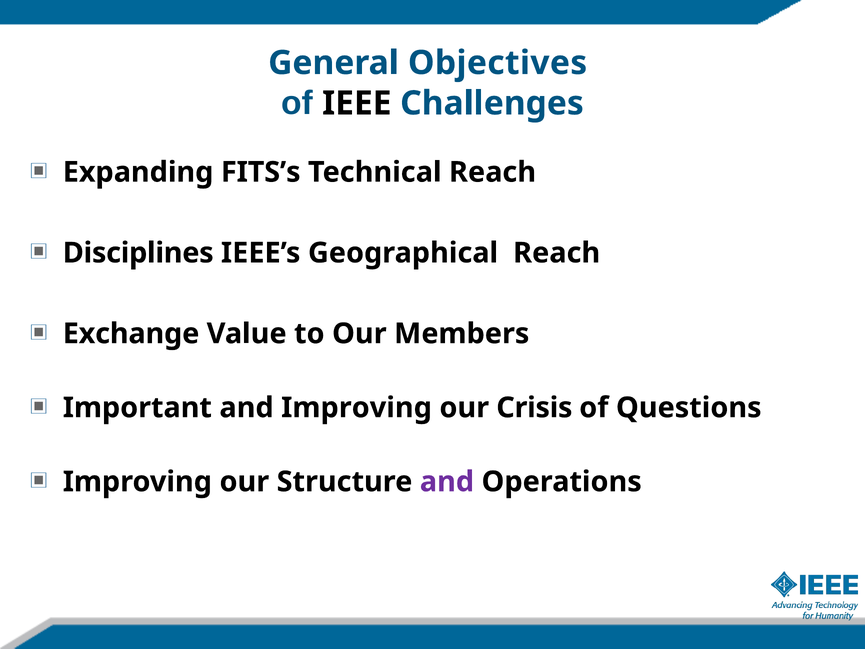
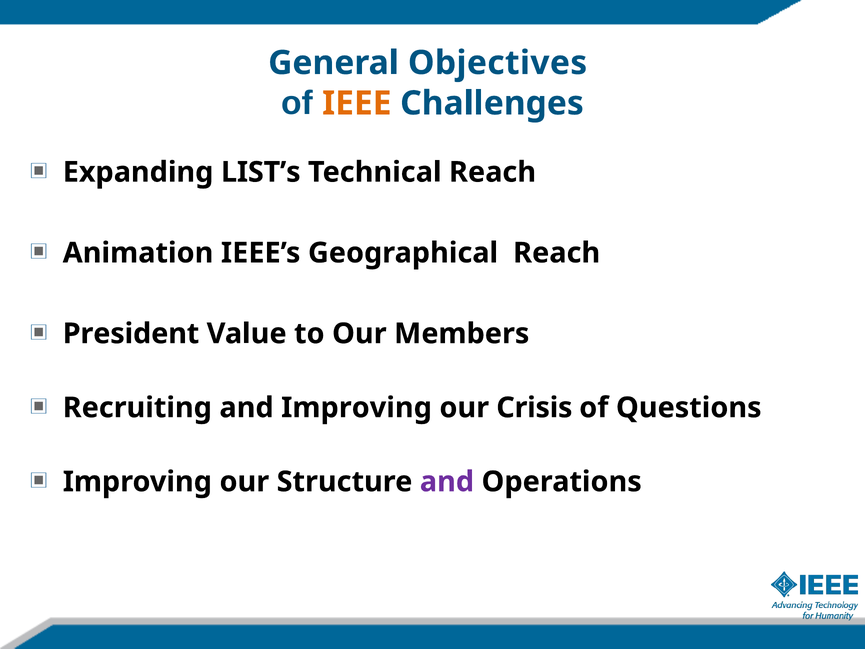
IEEE colour: black -> orange
FITS’s: FITS’s -> LIST’s
Disciplines: Disciplines -> Animation
Exchange: Exchange -> President
Important: Important -> Recruiting
